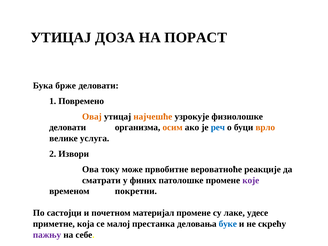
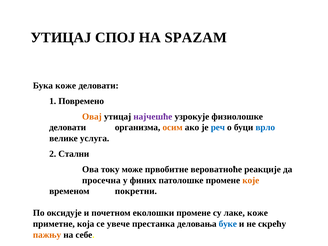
ДОЗА: ДОЗА -> СПОЈ
ПОРАСТ: ПОРАСТ -> SPAZAM
Бука брже: брже -> коже
најчешће colour: orange -> purple
врло colour: orange -> blue
Извори: Извори -> Стални
сматрати: сматрати -> просечна
које colour: purple -> orange
састојци: састојци -> оксидује
материјал: материјал -> еколошки
лаке удесе: удесе -> коже
малој: малој -> увече
пажњу colour: purple -> orange
